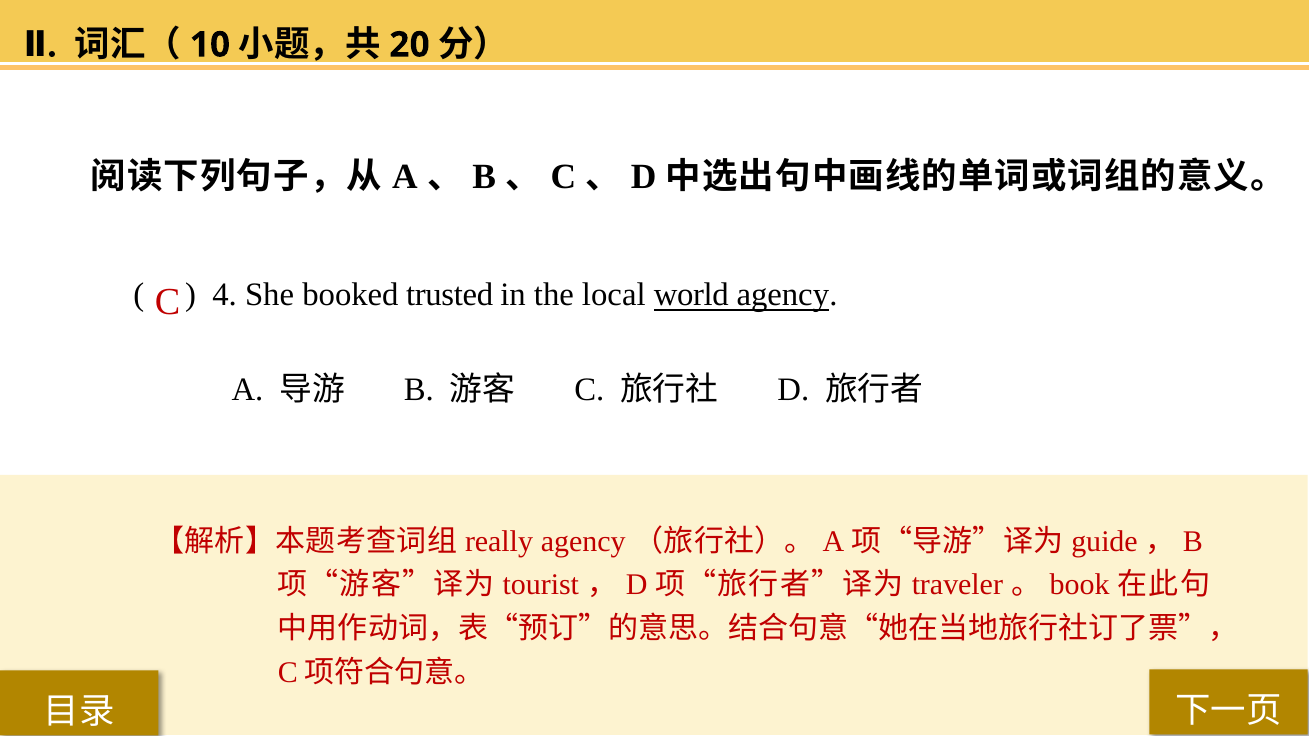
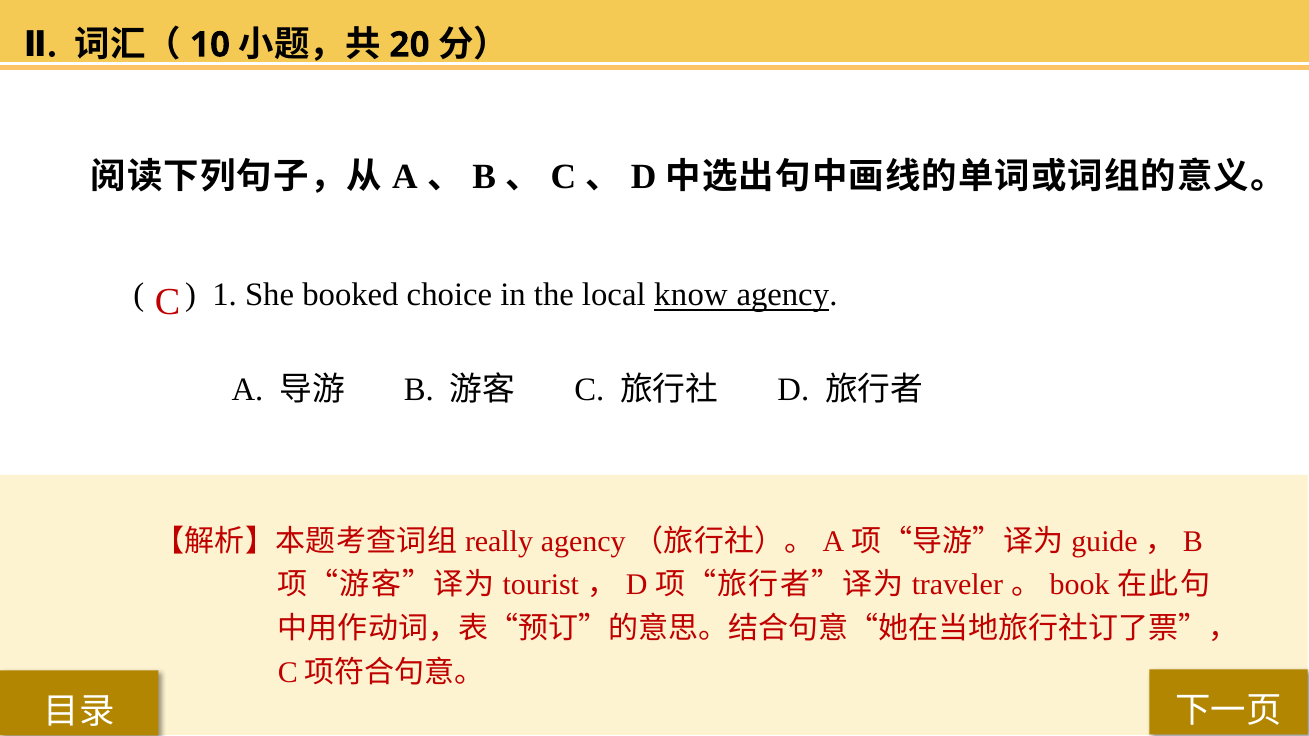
4: 4 -> 1
trusted: trusted -> choice
world: world -> know
